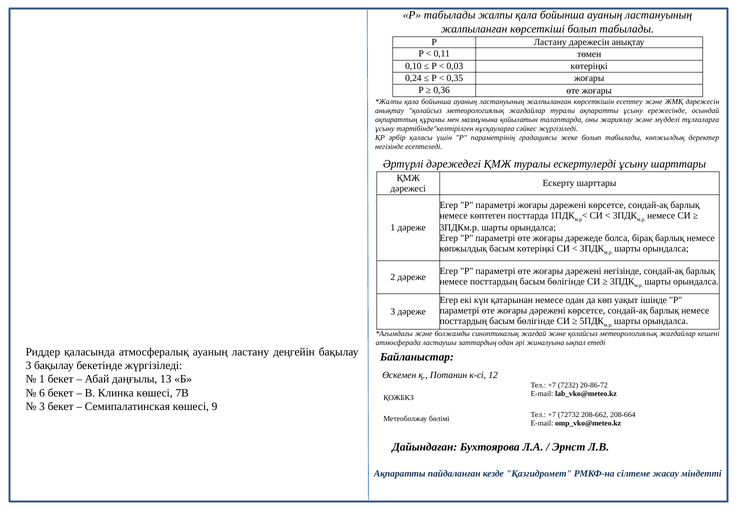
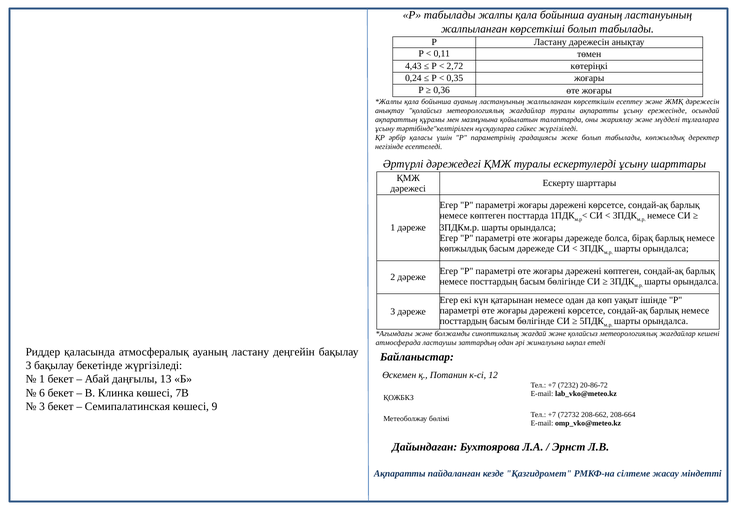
0,10: 0,10 -> 4,43
0,03: 0,03 -> 2,72
басым көтеріңкі: көтеріңкі -> дәрежеде
дәрежені негізінде: негізінде -> көптеген
